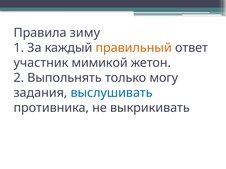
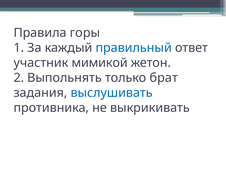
зиму: зиму -> горы
правильный colour: orange -> blue
могу: могу -> брат
